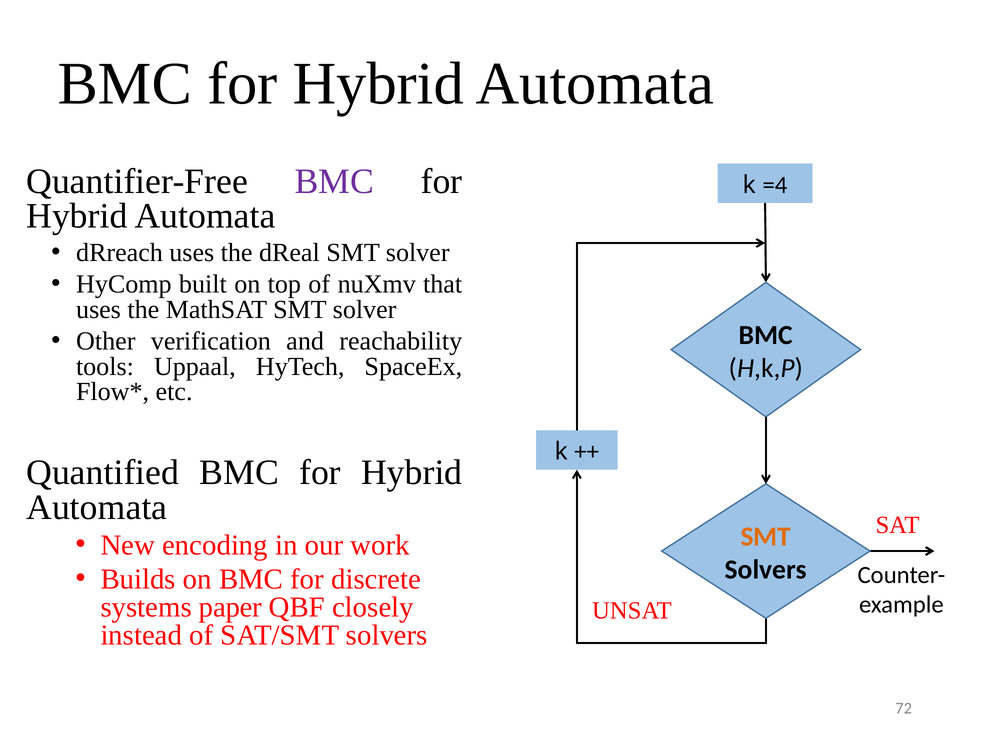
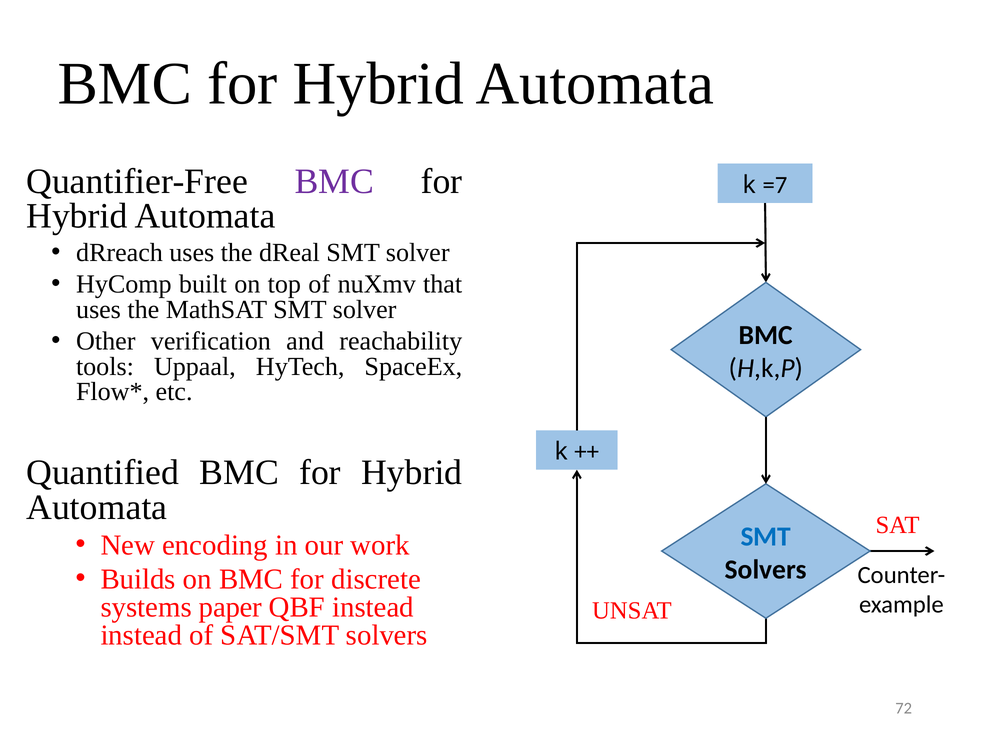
=4: =4 -> =7
SMT at (766, 537) colour: orange -> blue
QBF closely: closely -> instead
